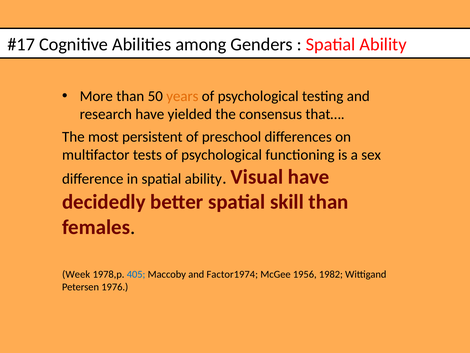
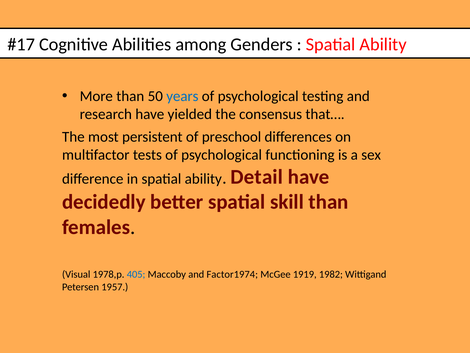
years colour: orange -> blue
Visual: Visual -> Detail
Week: Week -> Visual
1956: 1956 -> 1919
1976: 1976 -> 1957
